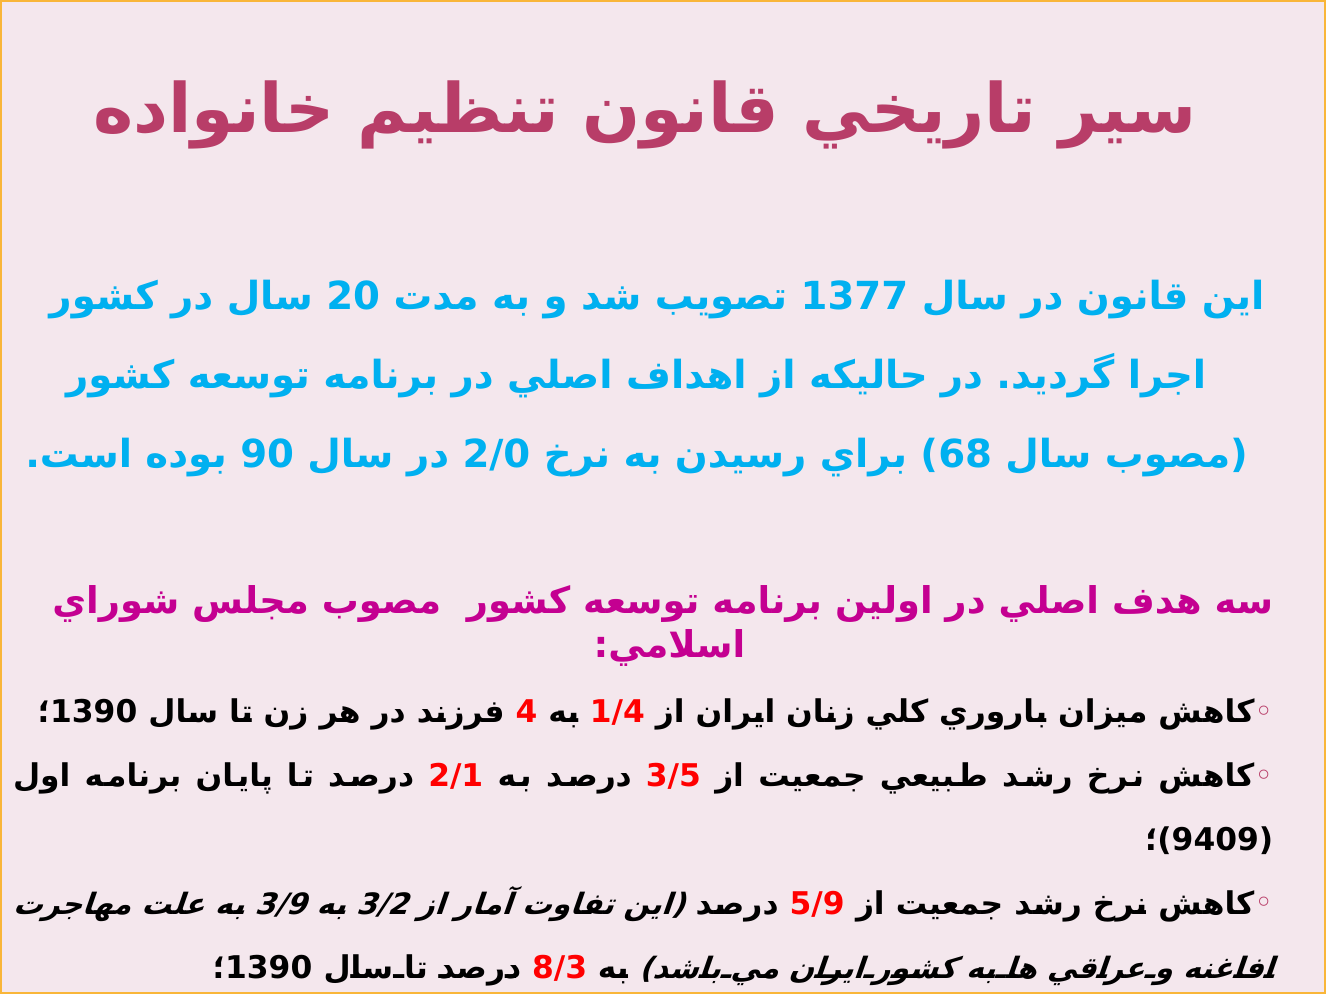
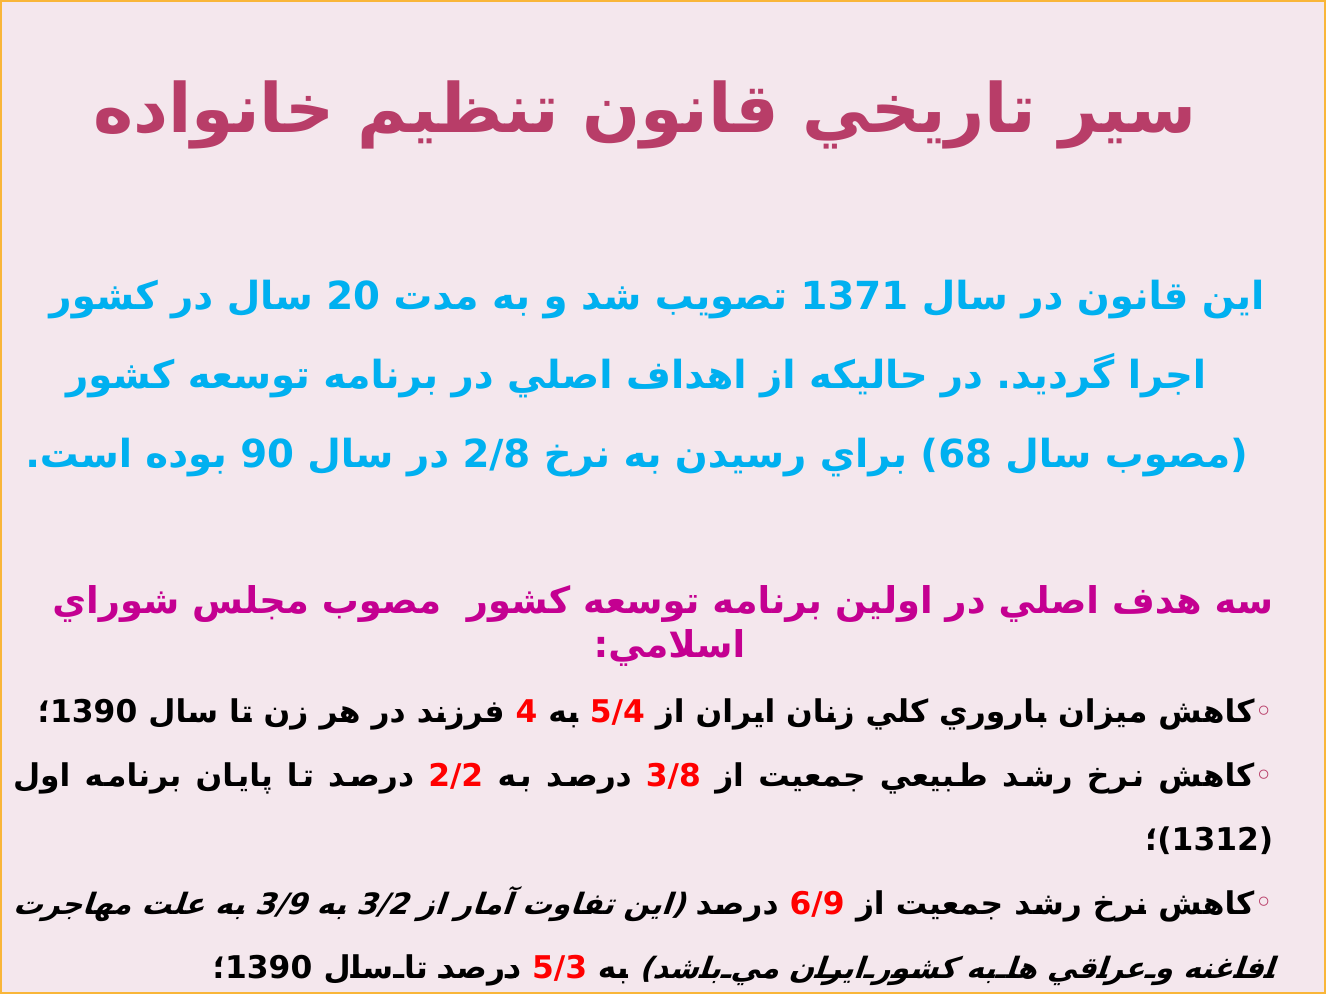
1377: 1377 -> 1371
2/0: 2/0 -> 2/8
1/4: 1/4 -> 5/4
2/1: 2/1 -> 2/2
3/5: 3/5 -> 3/8
9409: 9409 -> 1312
5/9: 5/9 -> 6/9
8/3: 8/3 -> 5/3
